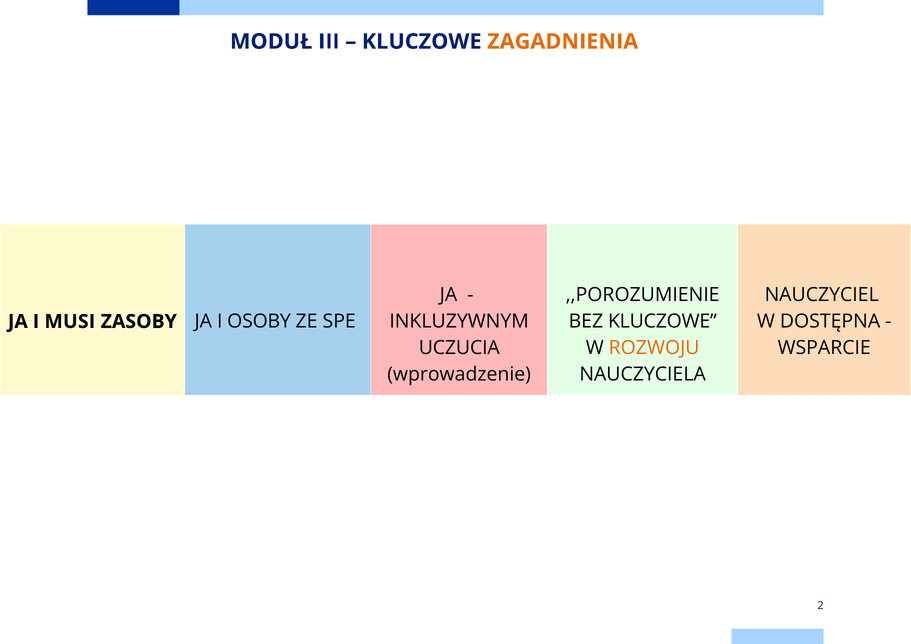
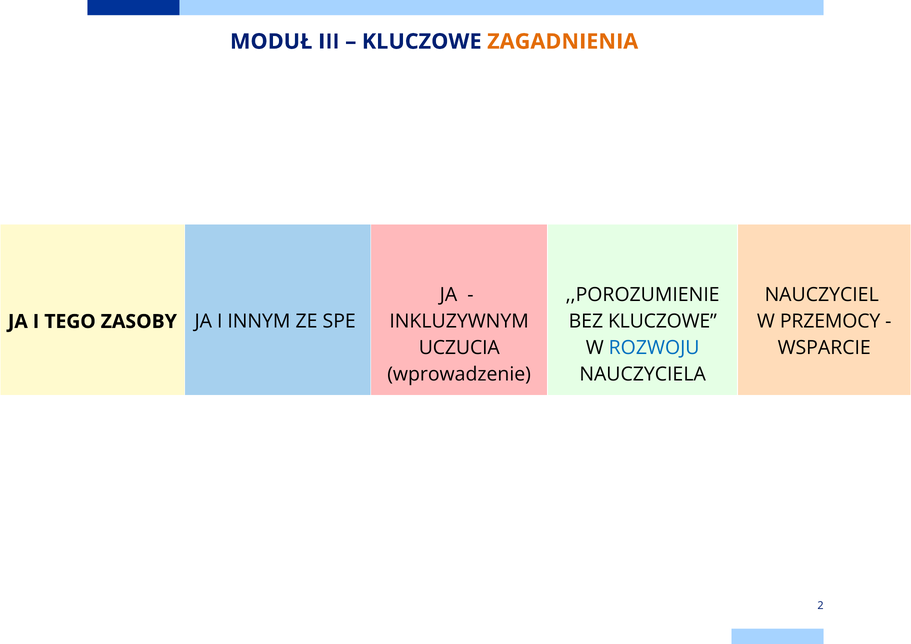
MUSI: MUSI -> TEGO
OSOBY: OSOBY -> INNYM
DOSTĘPNA: DOSTĘPNA -> PRZEMOCY
ROZWOJU colour: orange -> blue
